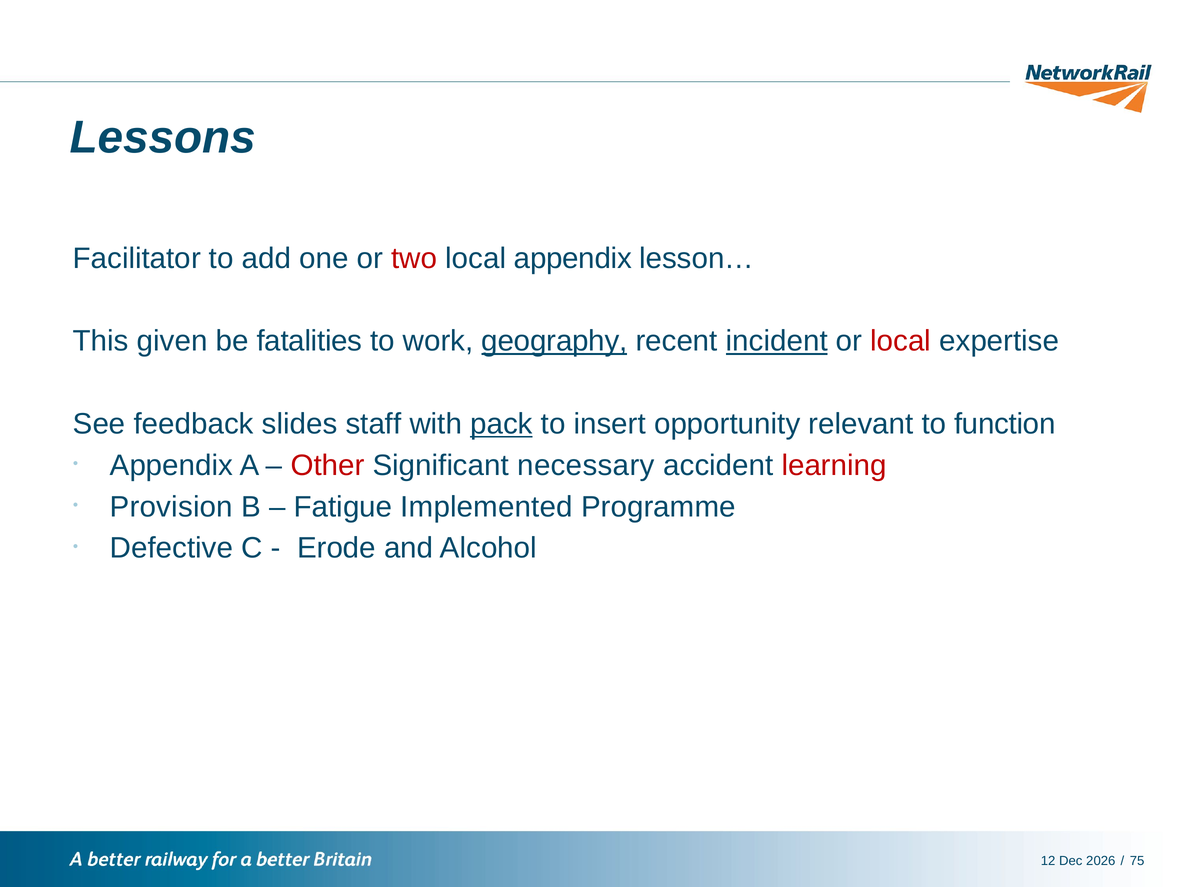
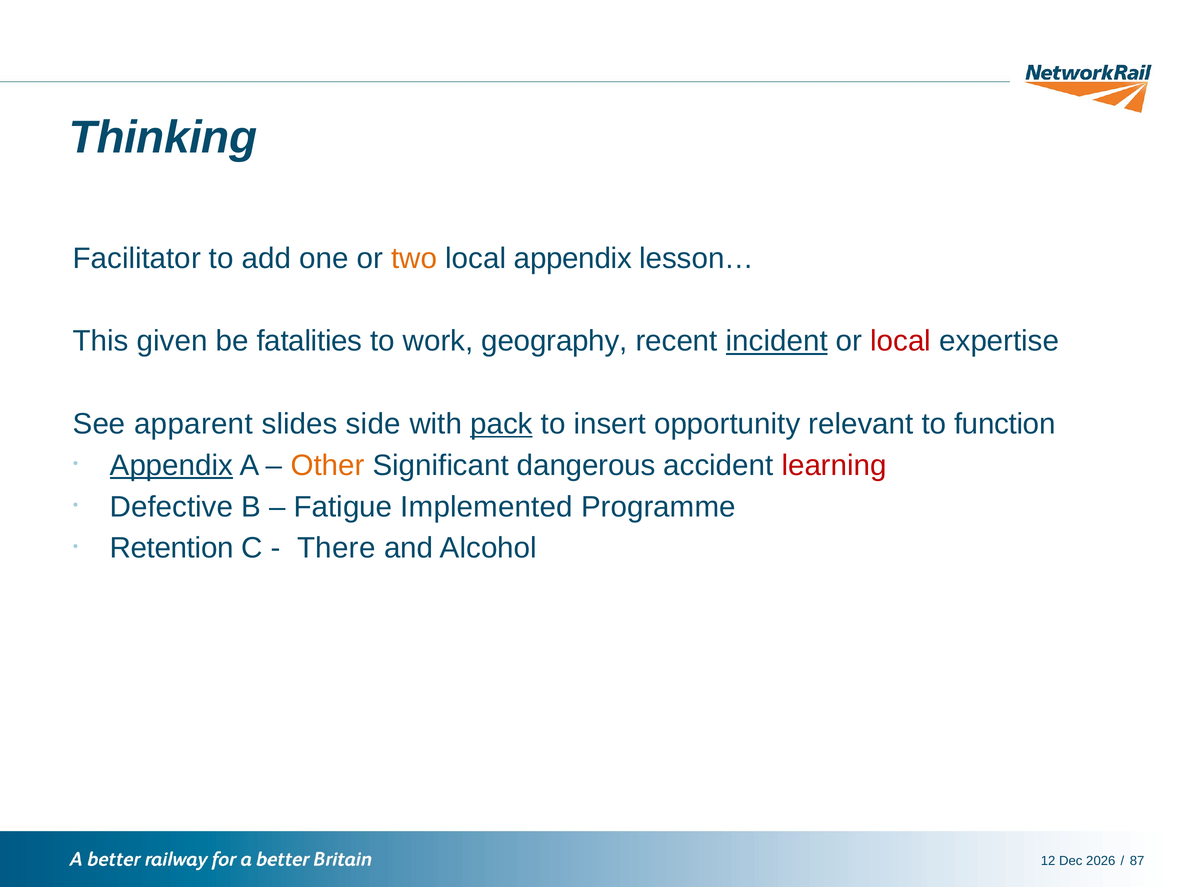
Lessons: Lessons -> Thinking
two colour: red -> orange
geography underline: present -> none
feedback: feedback -> apparent
staff: staff -> side
Appendix at (171, 466) underline: none -> present
Other colour: red -> orange
necessary: necessary -> dangerous
Provision: Provision -> Defective
Defective: Defective -> Retention
Erode: Erode -> There
75: 75 -> 87
